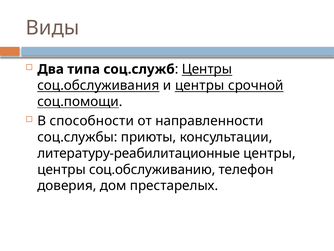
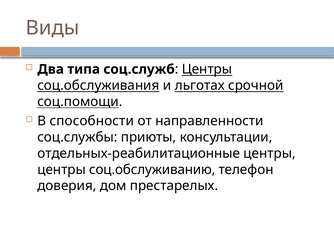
и центры: центры -> льготах
литературу-реабилитационные: литературу-реабилитационные -> отдельных-реабилитационные
